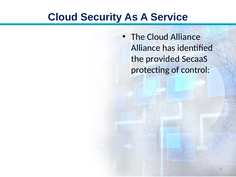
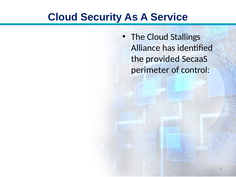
Cloud Alliance: Alliance -> Stallings
protecting: protecting -> perimeter
